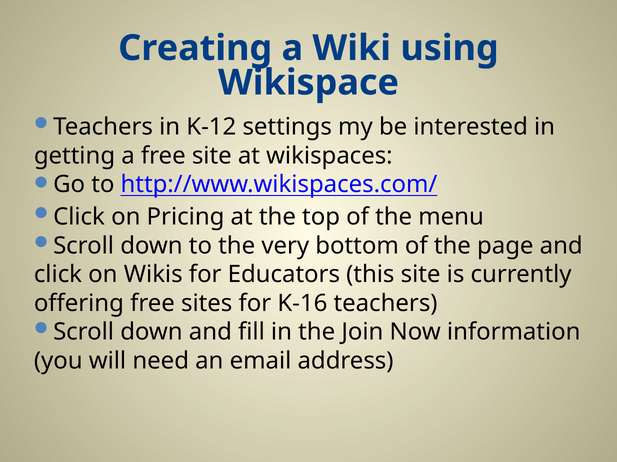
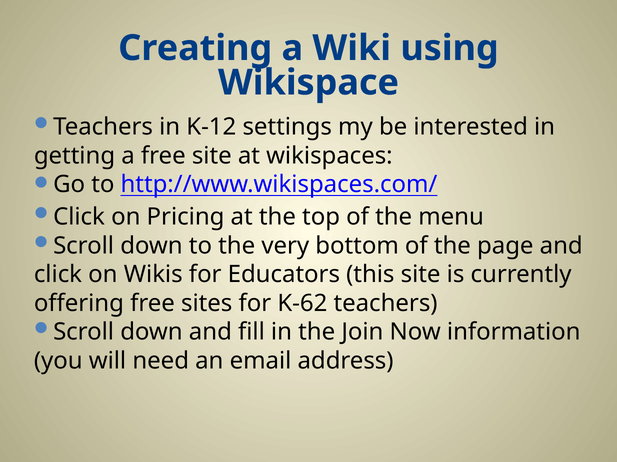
K-16: K-16 -> K-62
